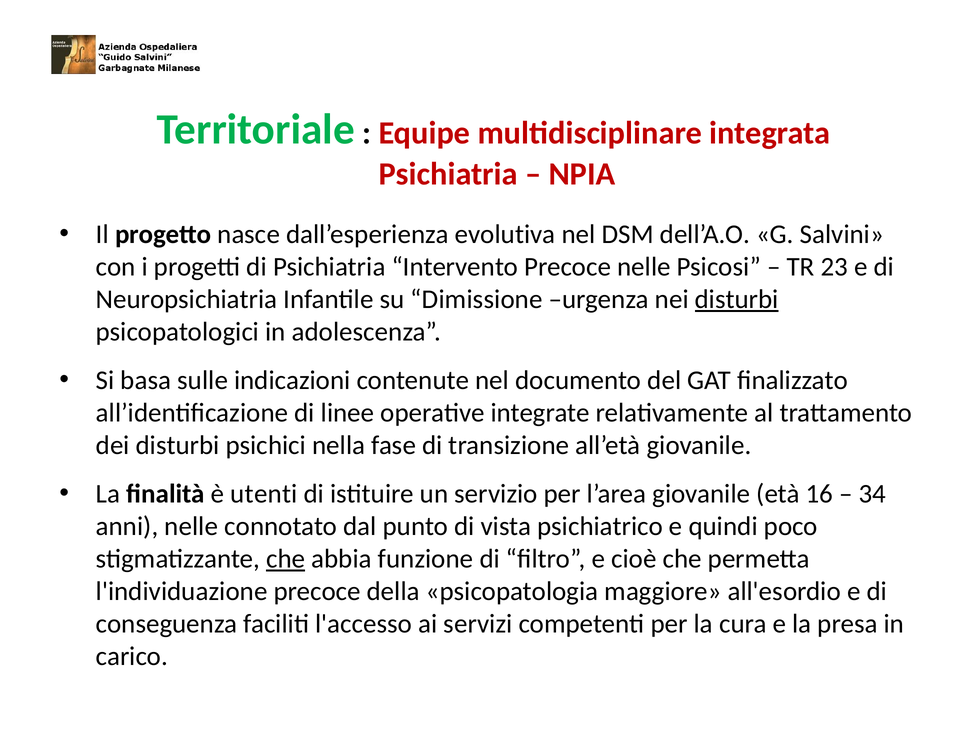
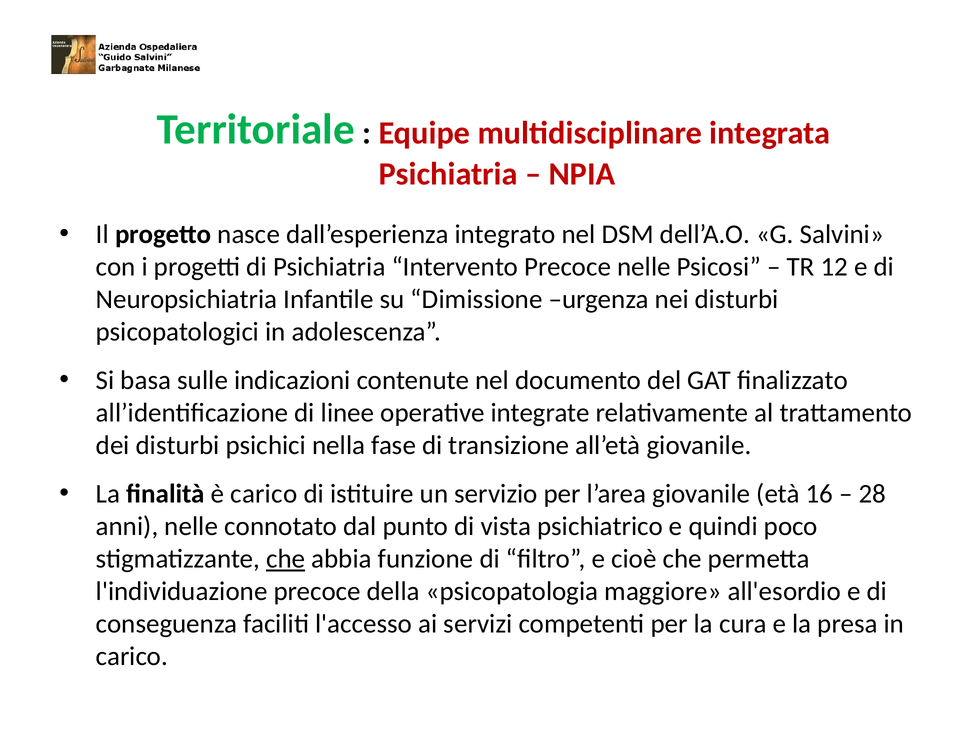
evolutiva: evolutiva -> integrato
23: 23 -> 12
disturbi at (737, 299) underline: present -> none
è utenti: utenti -> carico
34: 34 -> 28
